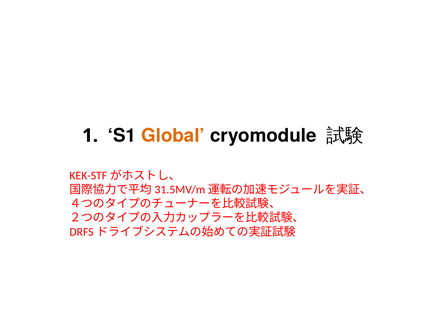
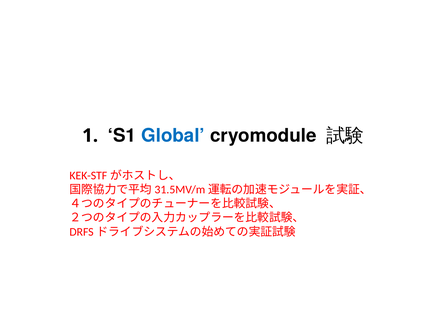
Global colour: orange -> blue
